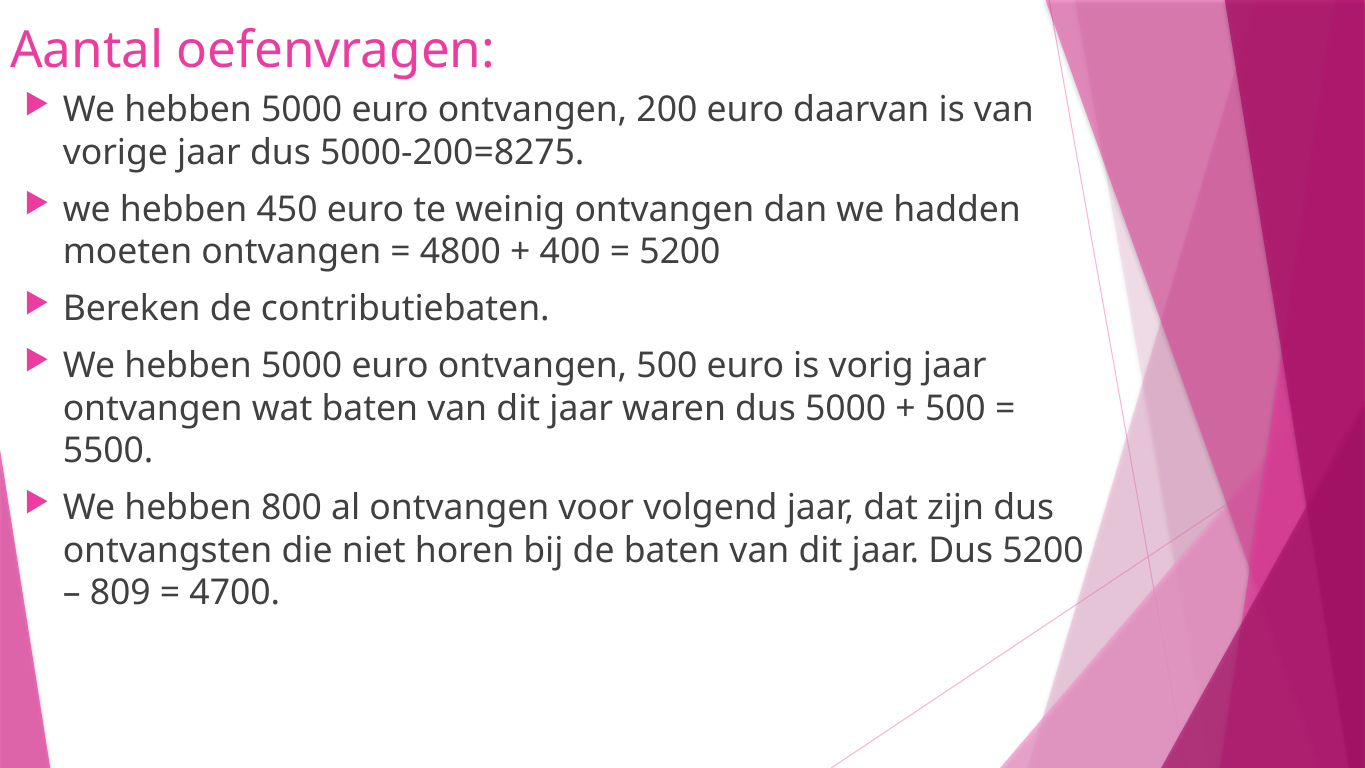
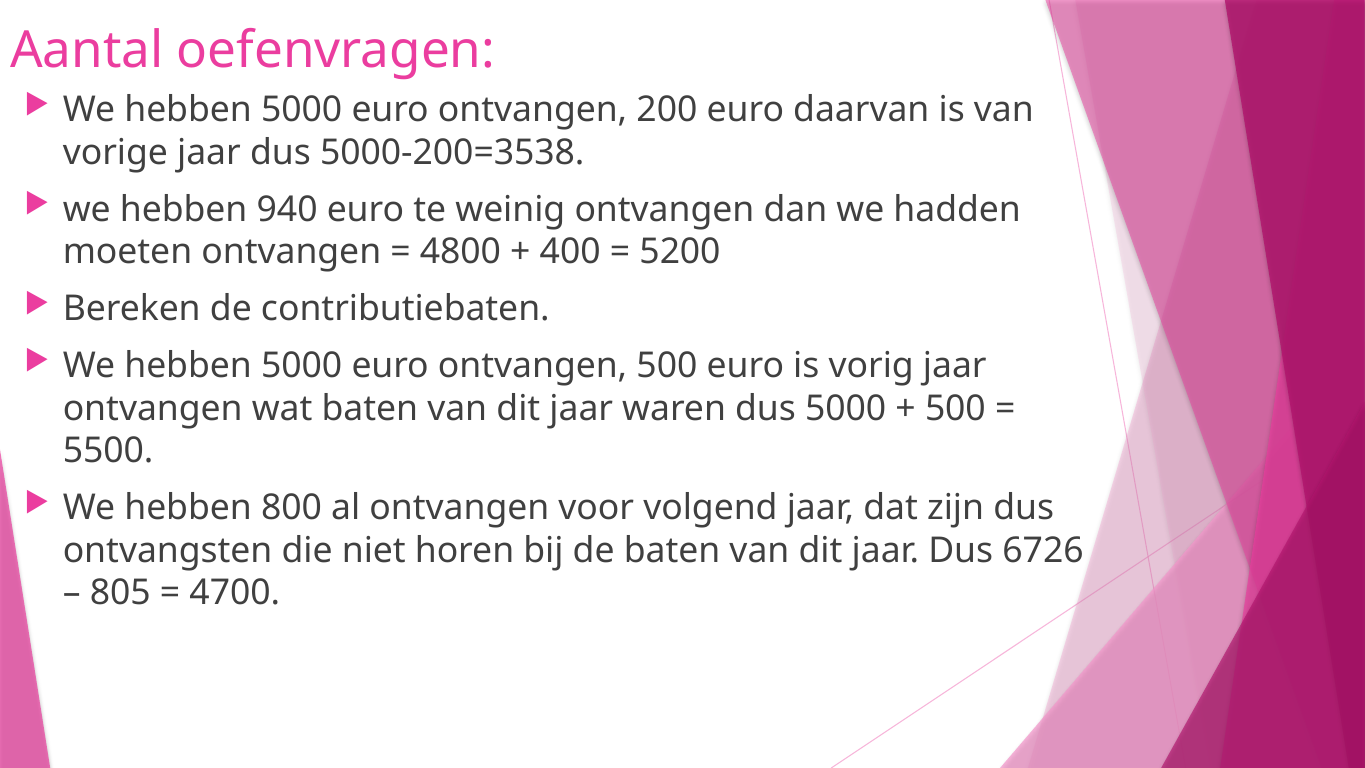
5000-200=8275: 5000-200=8275 -> 5000-200=3538
450: 450 -> 940
Dus 5200: 5200 -> 6726
809: 809 -> 805
